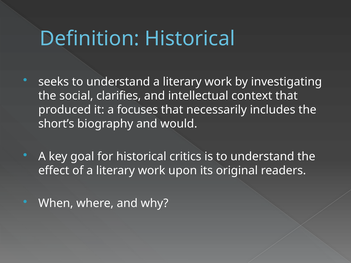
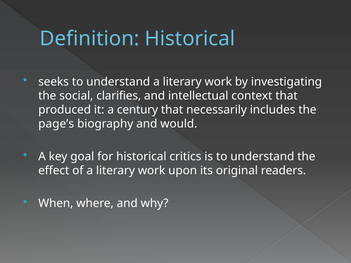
focuses: focuses -> century
short’s: short’s -> page’s
